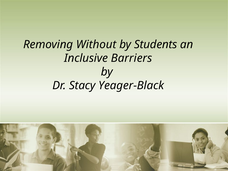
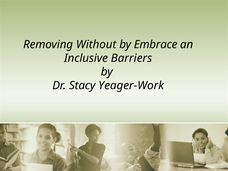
Students: Students -> Embrace
Yeager-Black: Yeager-Black -> Yeager-Work
